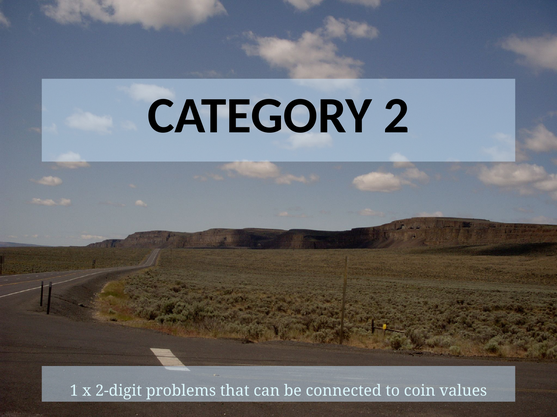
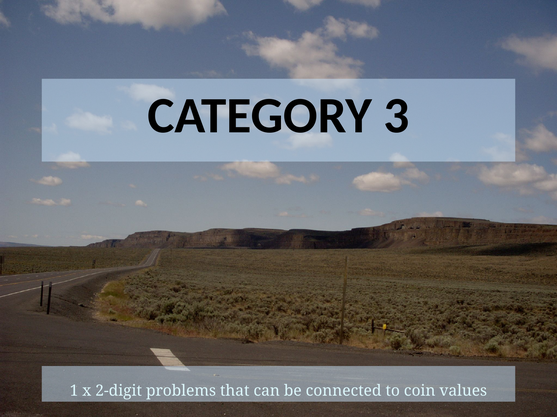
2: 2 -> 3
